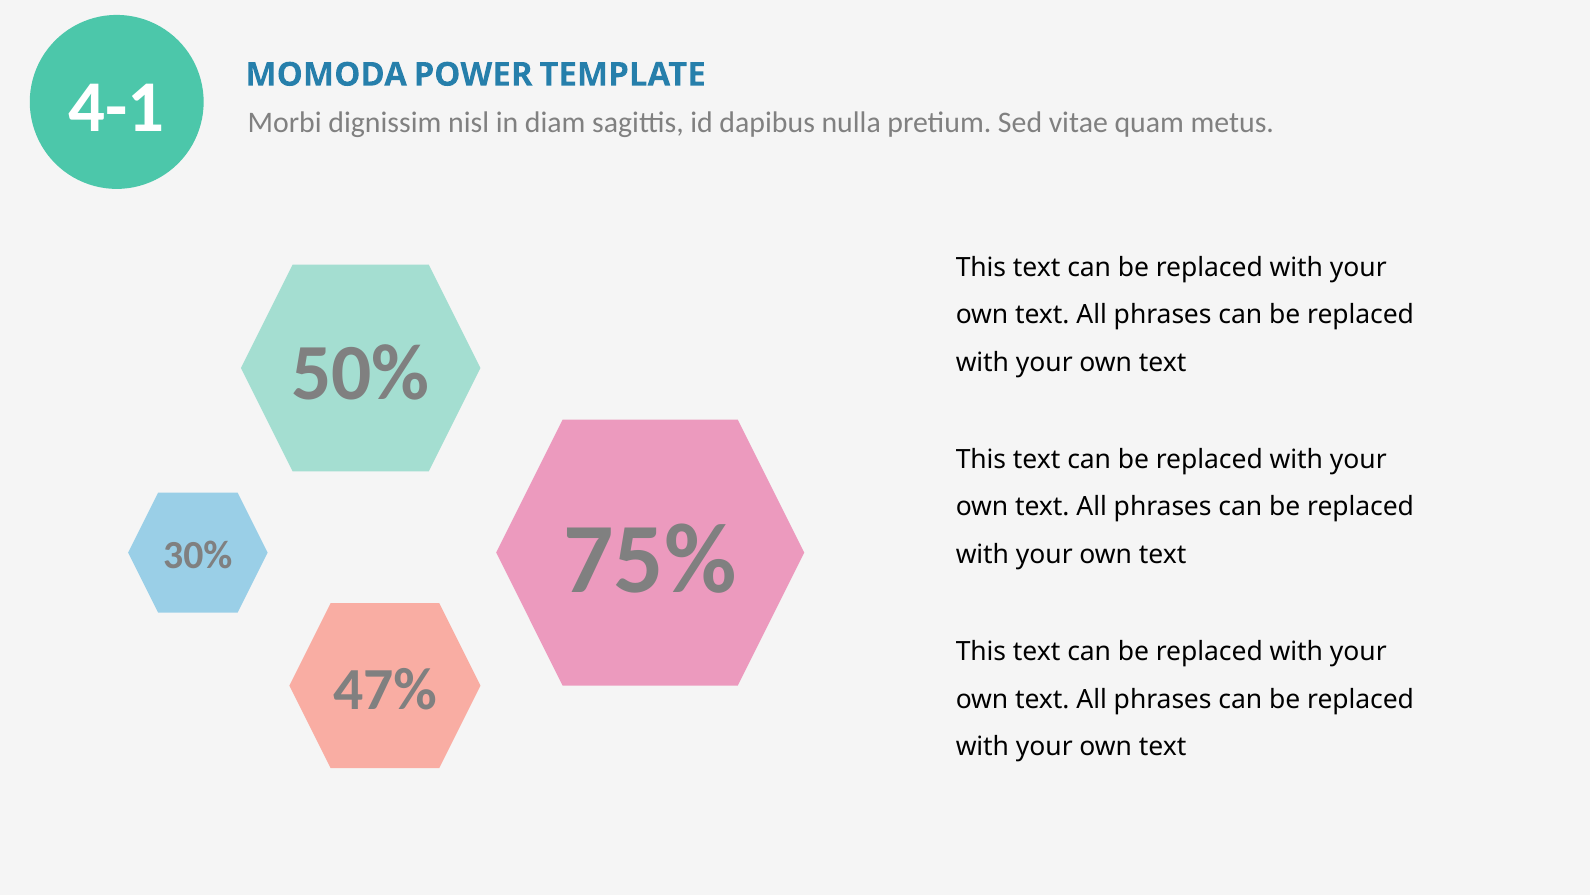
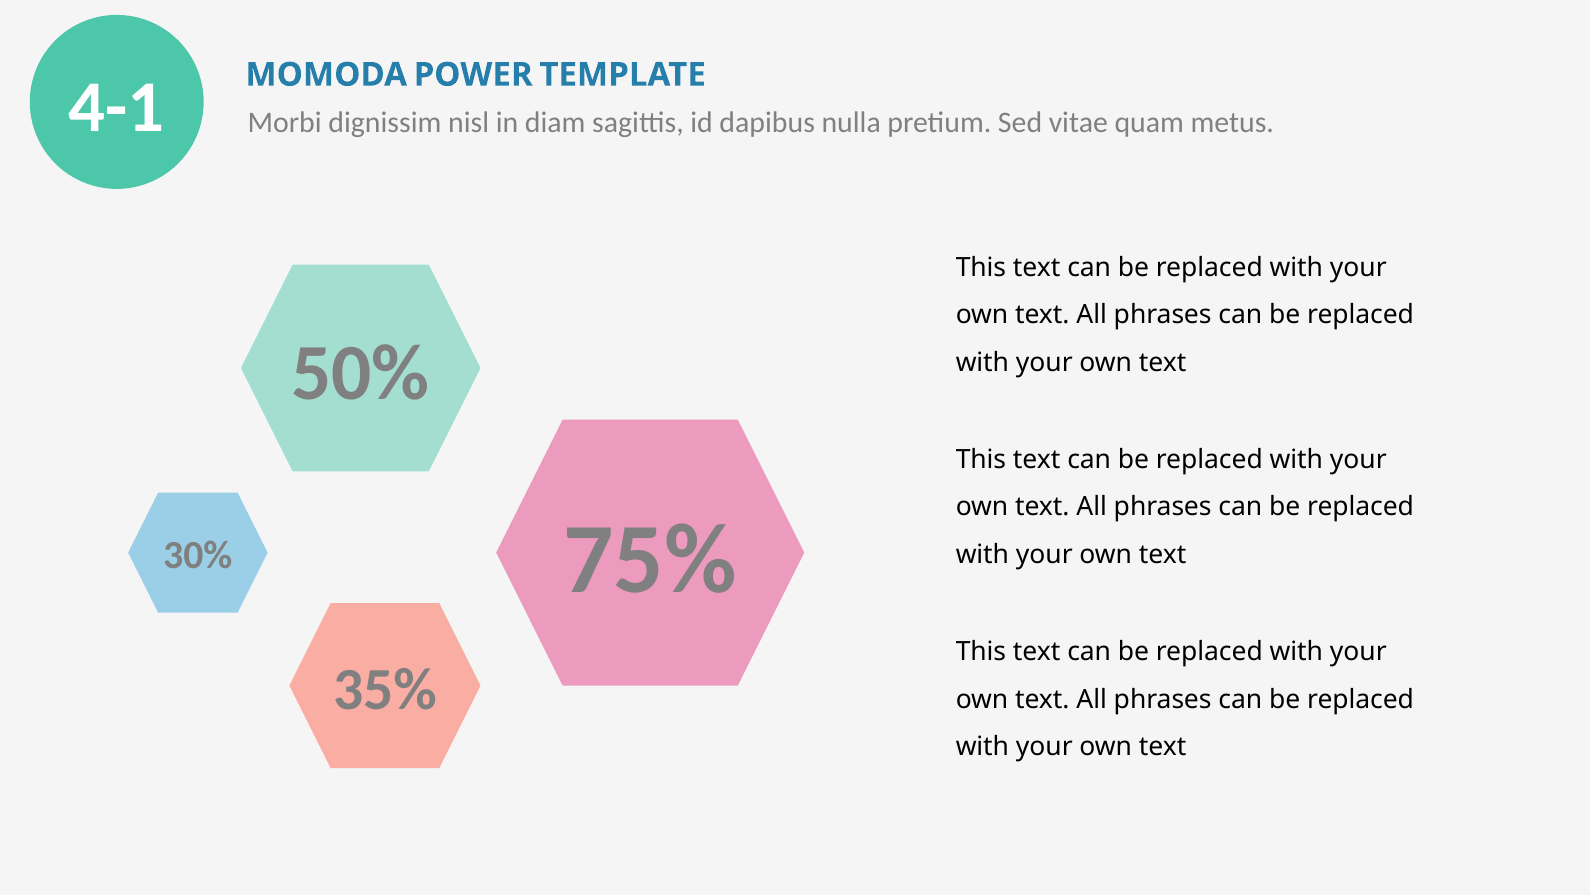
47%: 47% -> 35%
